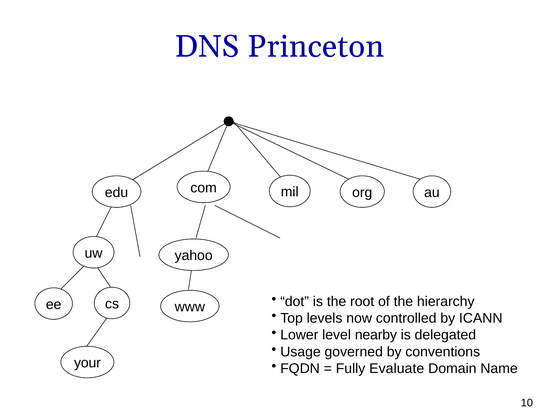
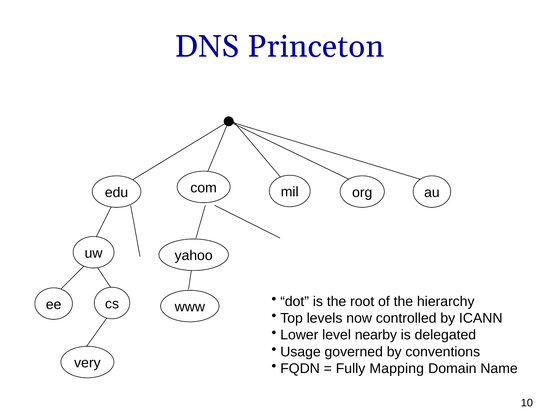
your: your -> very
Evaluate: Evaluate -> Mapping
